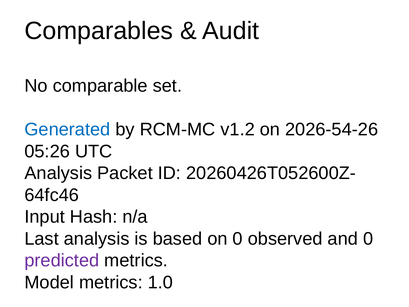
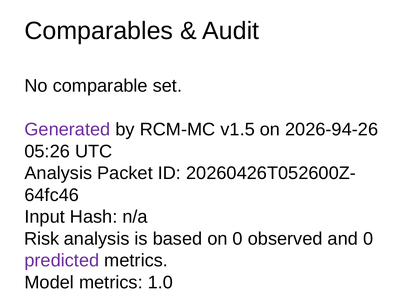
Generated colour: blue -> purple
v1.2: v1.2 -> v1.5
2026-54-26: 2026-54-26 -> 2026-94-26
Last: Last -> Risk
